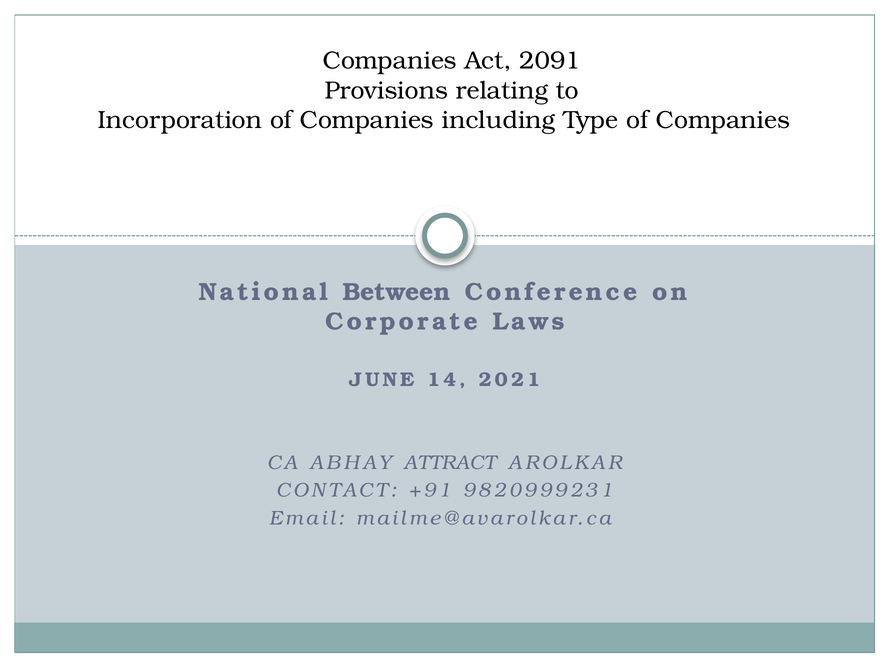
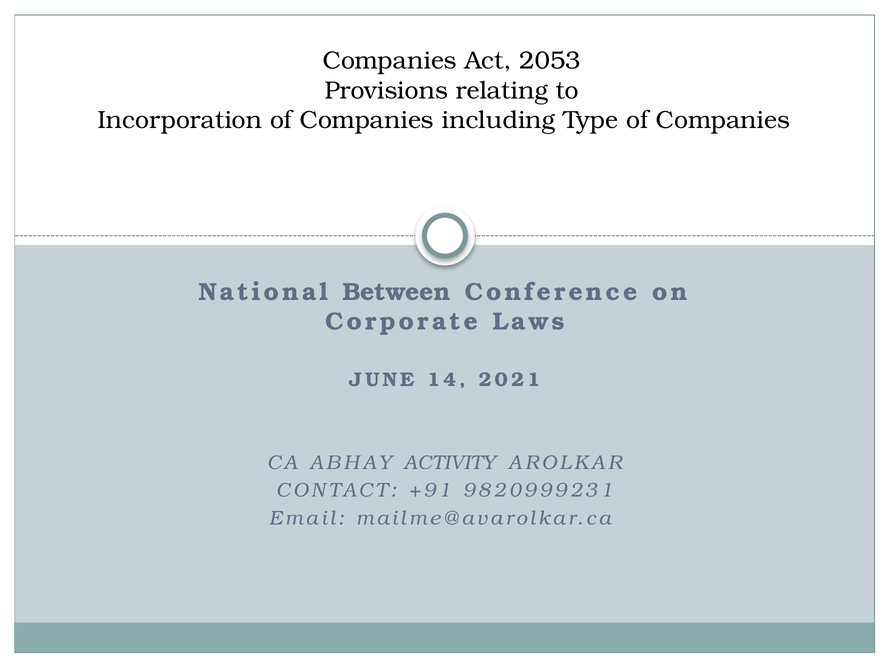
2091: 2091 -> 2053
ATTRACT: ATTRACT -> ACTIVITY
